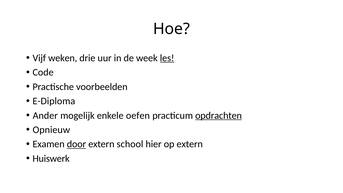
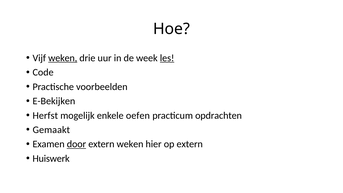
weken at (63, 58) underline: none -> present
E-Diploma: E-Diploma -> E-Bekijken
Ander: Ander -> Herfst
opdrachten underline: present -> none
Opnieuw: Opnieuw -> Gemaakt
extern school: school -> weken
